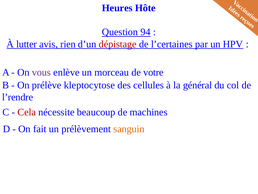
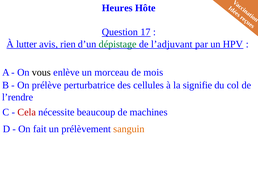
94: 94 -> 17
dépistage colour: red -> green
l’certaines: l’certaines -> l’adjuvant
vous colour: purple -> black
votre: votre -> mois
kleptocytose: kleptocytose -> perturbatrice
général: général -> signifie
